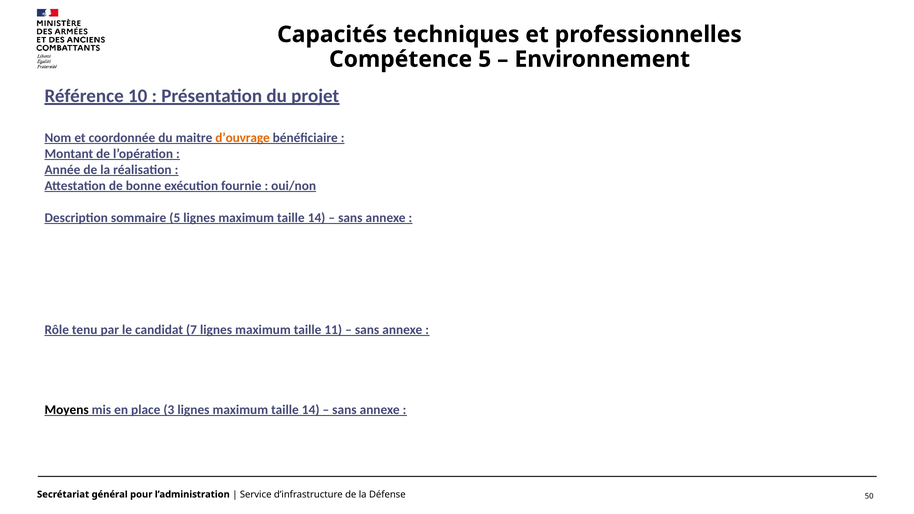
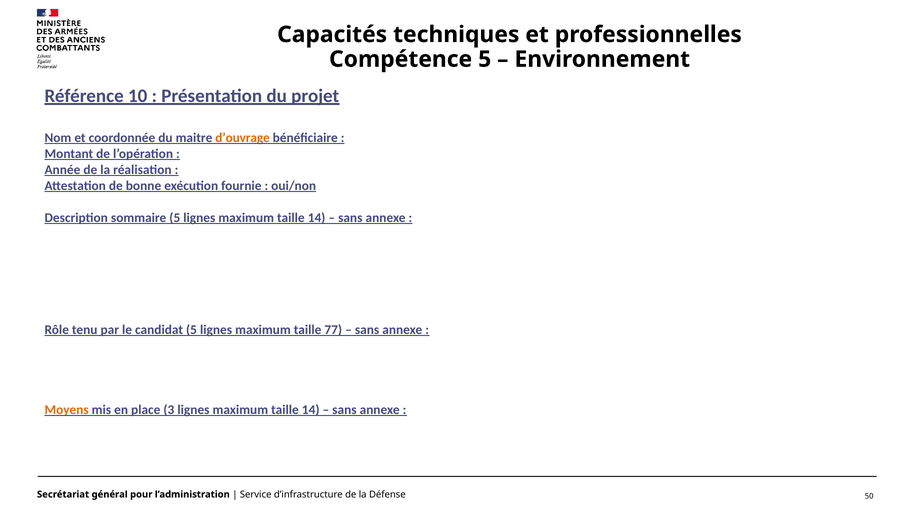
candidat 7: 7 -> 5
11: 11 -> 77
Moyens colour: black -> orange
